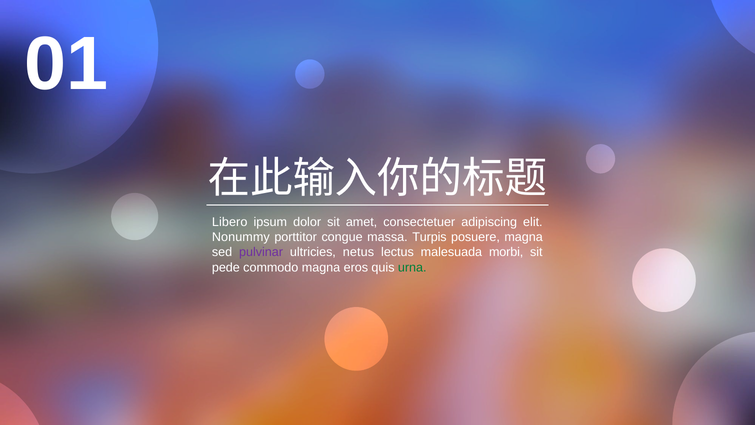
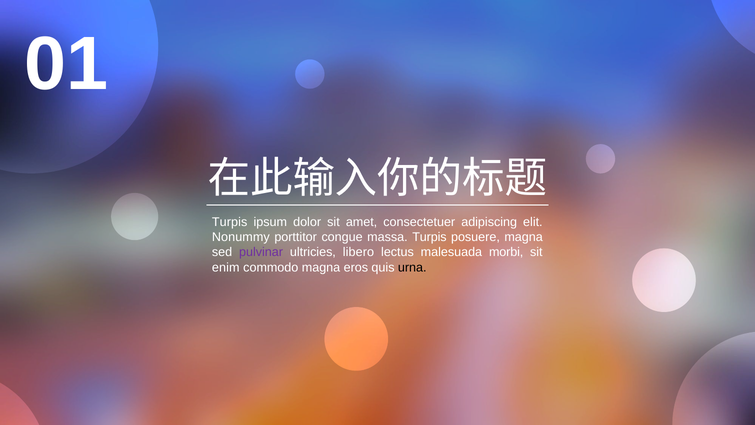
Libero at (230, 222): Libero -> Turpis
netus: netus -> libero
pede: pede -> enim
urna colour: green -> black
